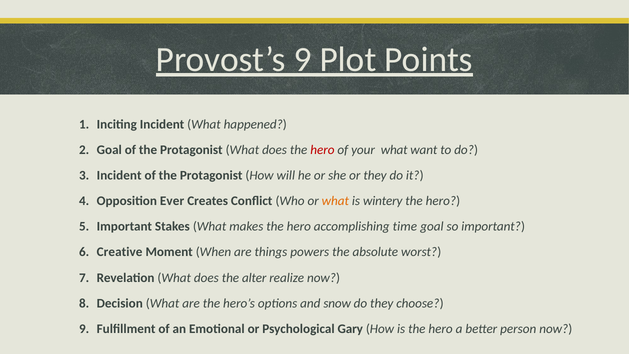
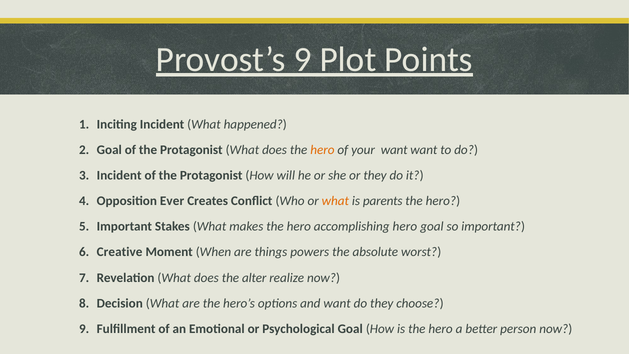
hero at (322, 150) colour: red -> orange
your what: what -> want
wintery: wintery -> parents
accomplishing time: time -> hero
and snow: snow -> want
Psychological Gary: Gary -> Goal
